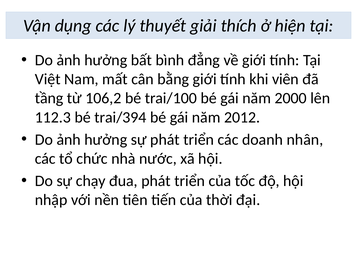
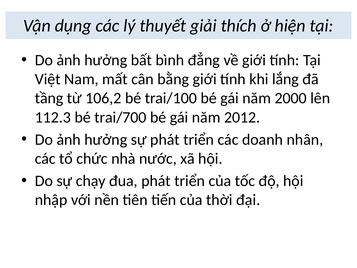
viên: viên -> lắng
trai/394: trai/394 -> trai/700
